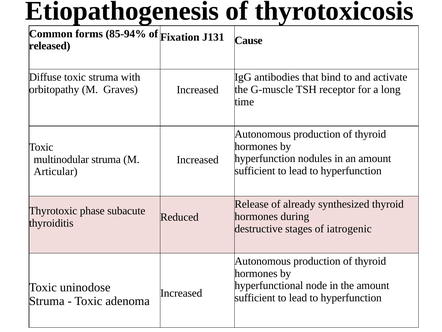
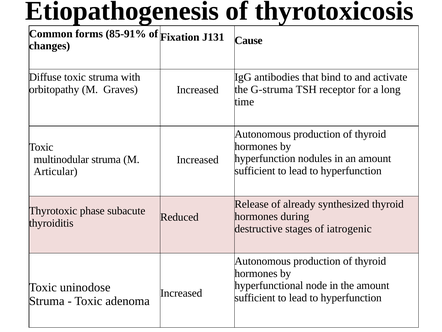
85-94%: 85-94% -> 85-91%
released: released -> changes
G-muscle: G-muscle -> G-struma
